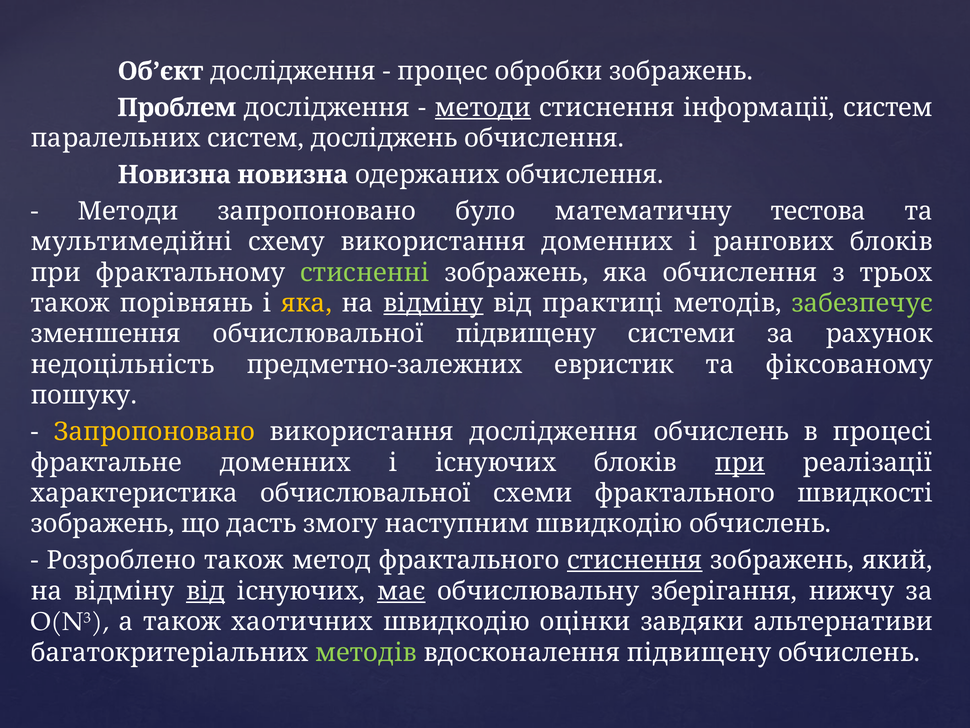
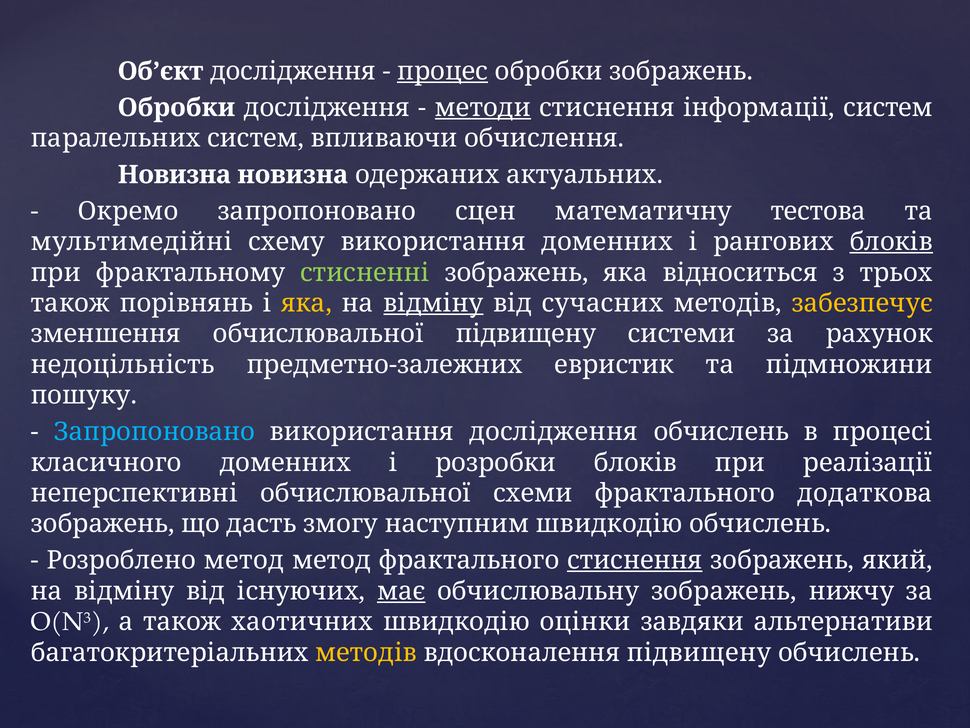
процес underline: none -> present
Проблем at (177, 108): Проблем -> Обробки
досліджень: досліджень -> впливаючи
одержаних обчислення: обчислення -> актуальних
Методи at (128, 211): Методи -> Окремо
було: було -> сцен
блоків at (891, 242) underline: none -> present
яка обчислення: обчислення -> відноситься
практиці: практиці -> сучасних
забезпечує colour: light green -> yellow
фіксованому: фіксованому -> підмножини
Запропоновано at (154, 432) colour: yellow -> light blue
фрактальне: фрактальне -> класичного
і існуючих: існуючих -> розробки
при at (740, 462) underline: present -> none
характеристика: характеристика -> неперспективні
швидкості: швидкості -> додаткова
Розроблено також: також -> метод
від at (206, 591) underline: present -> none
обчислювальну зберігання: зберігання -> зображень
методів at (366, 652) colour: light green -> yellow
